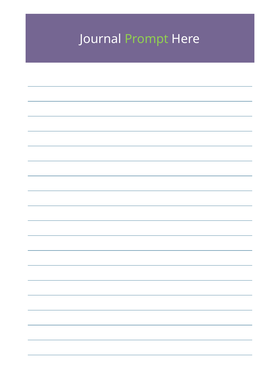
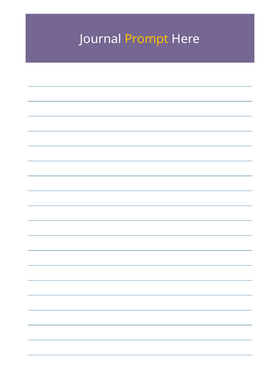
Prompt colour: light green -> yellow
